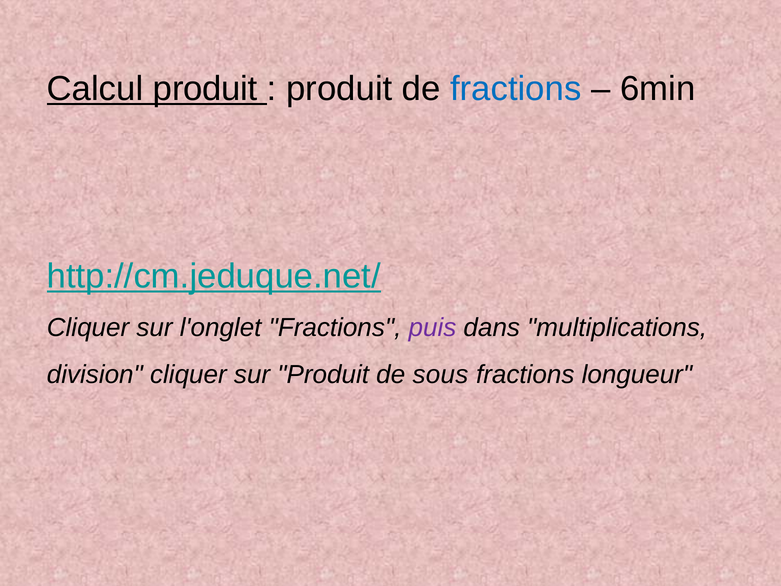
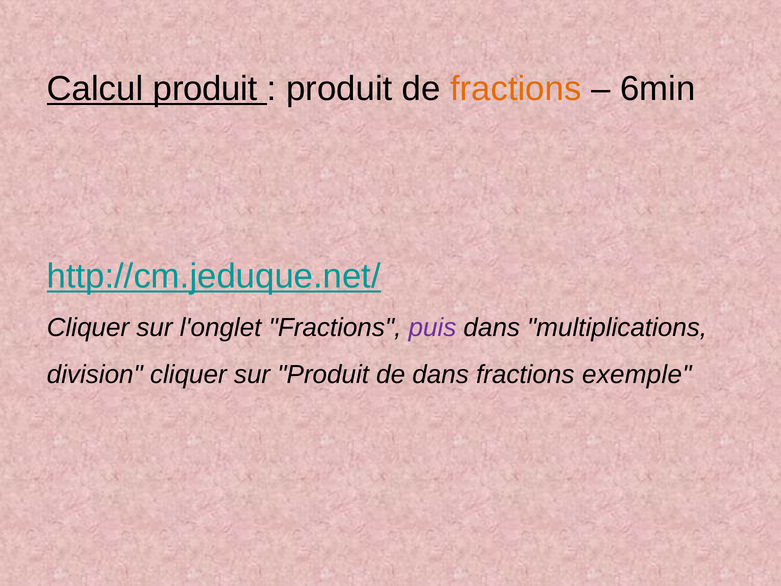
fractions at (516, 89) colour: blue -> orange
de sous: sous -> dans
longueur: longueur -> exemple
